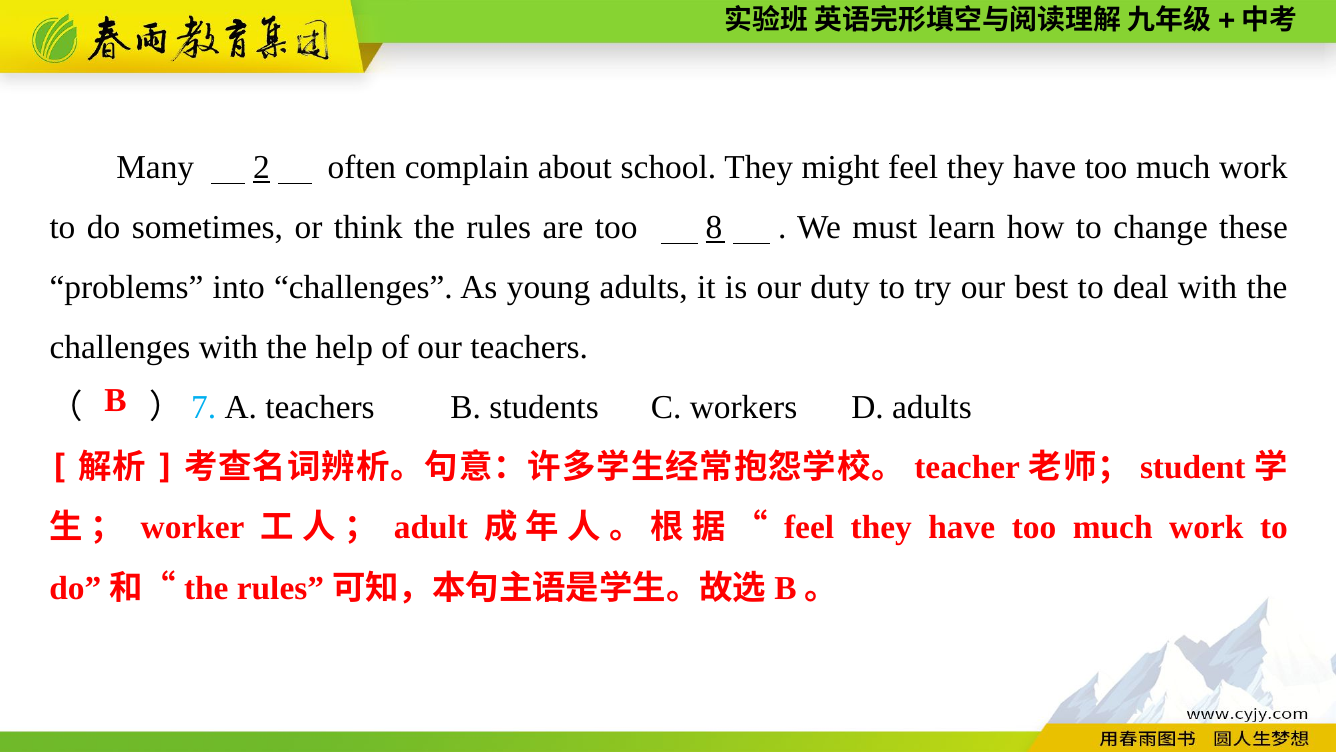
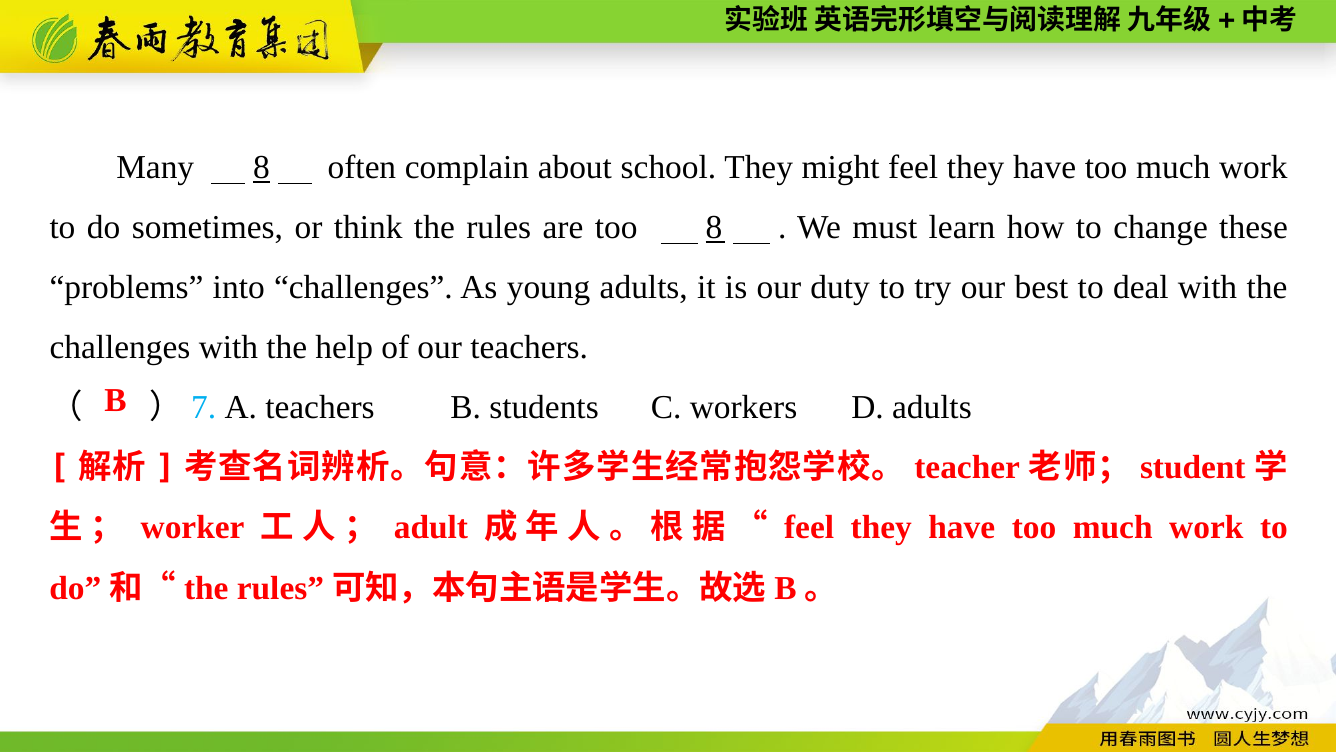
Many 2: 2 -> 8
